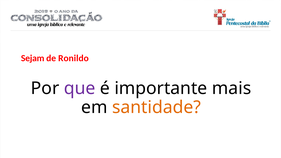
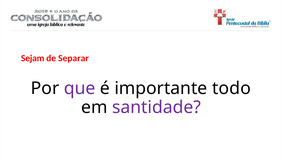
Ronildo: Ronildo -> Separar
mais: mais -> todo
santidade colour: orange -> purple
